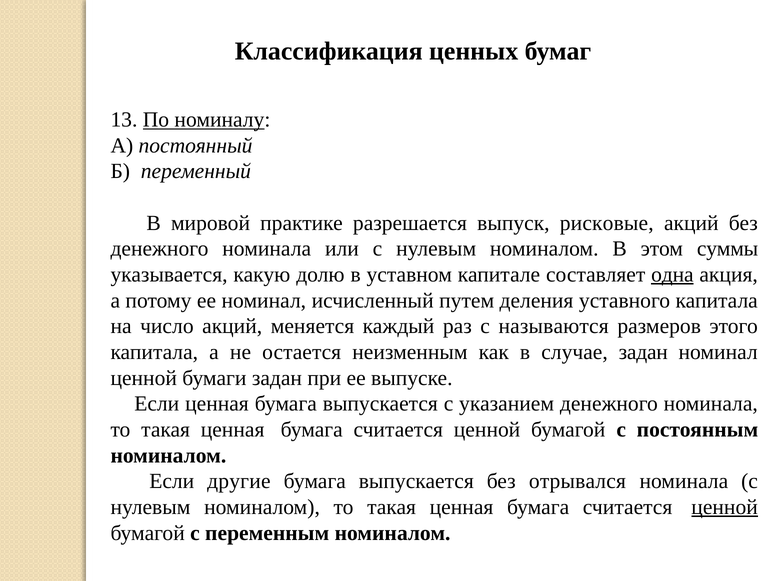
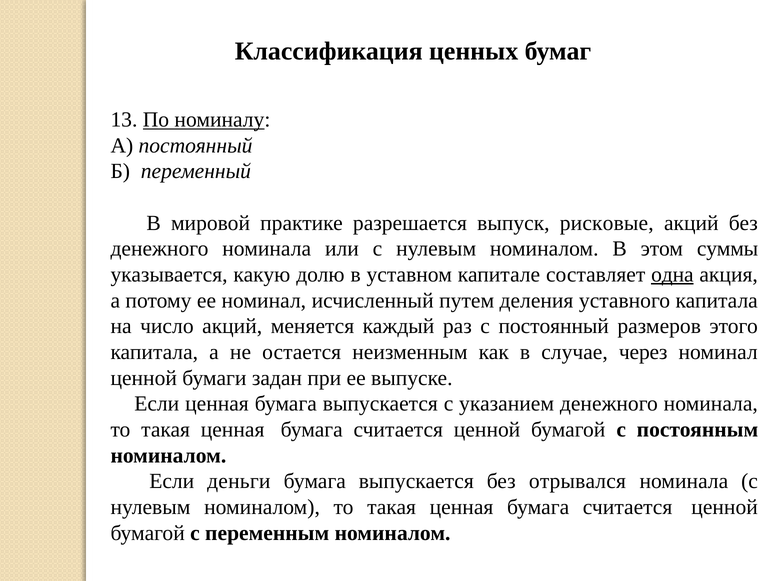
с называются: называются -> постоянный
случае задан: задан -> через
другие: другие -> деньги
ценной at (725, 507) underline: present -> none
